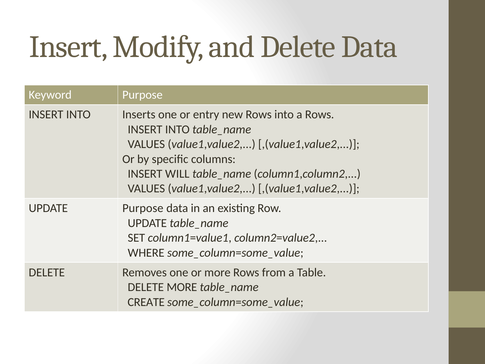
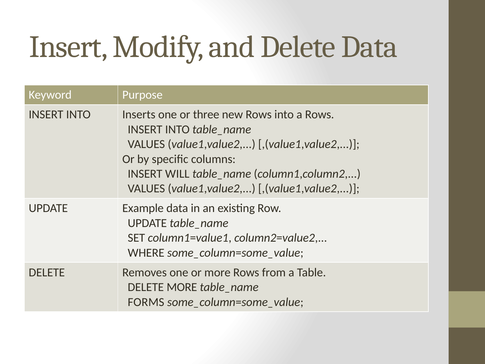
entry: entry -> three
UPDATE Purpose: Purpose -> Example
CREATE: CREATE -> FORMS
